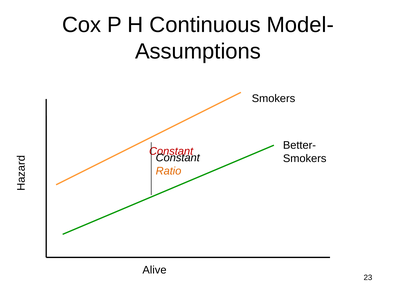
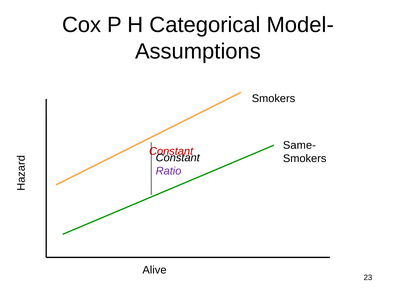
Continuous: Continuous -> Categorical
Better-: Better- -> Same-
Ratio at (169, 171) colour: orange -> purple
